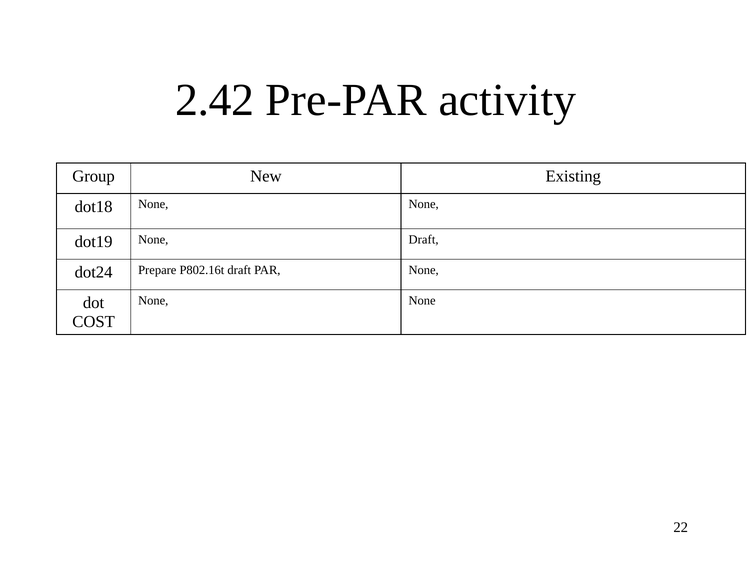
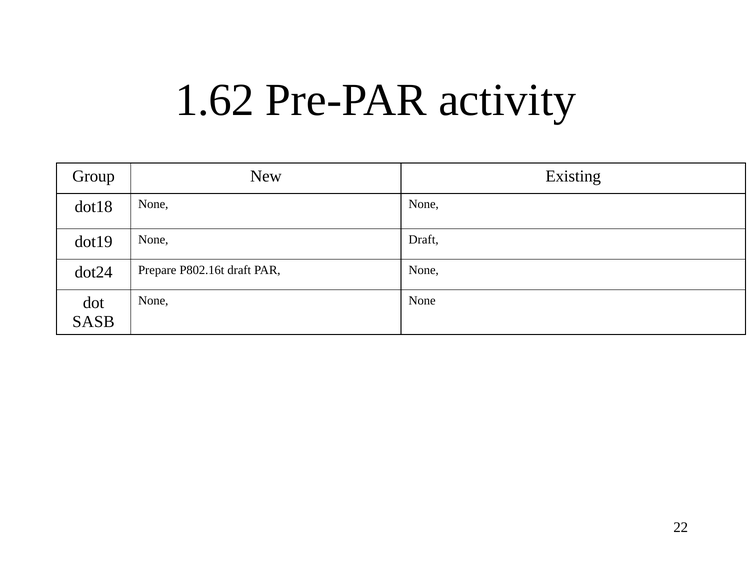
2.42: 2.42 -> 1.62
COST: COST -> SASB
